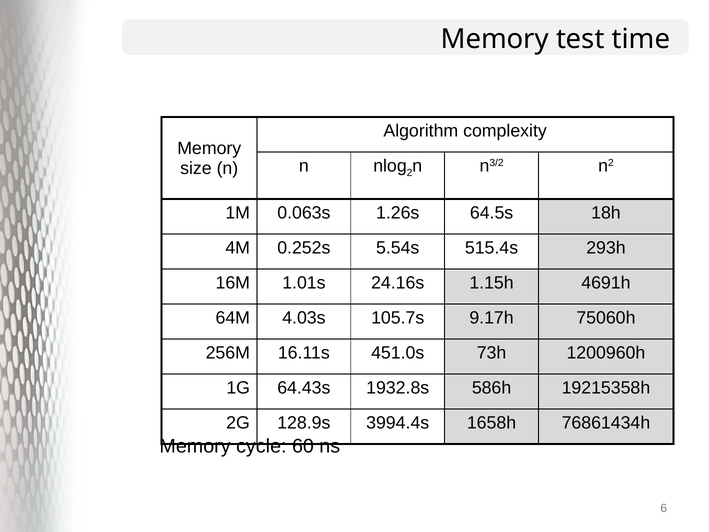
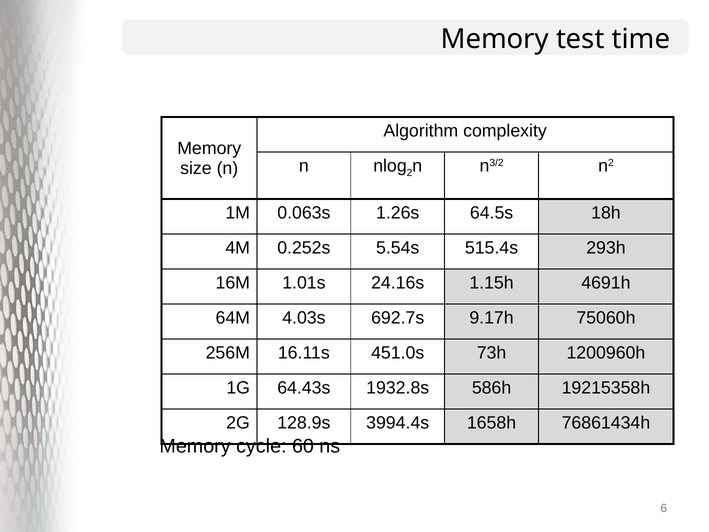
105.7s: 105.7s -> 692.7s
